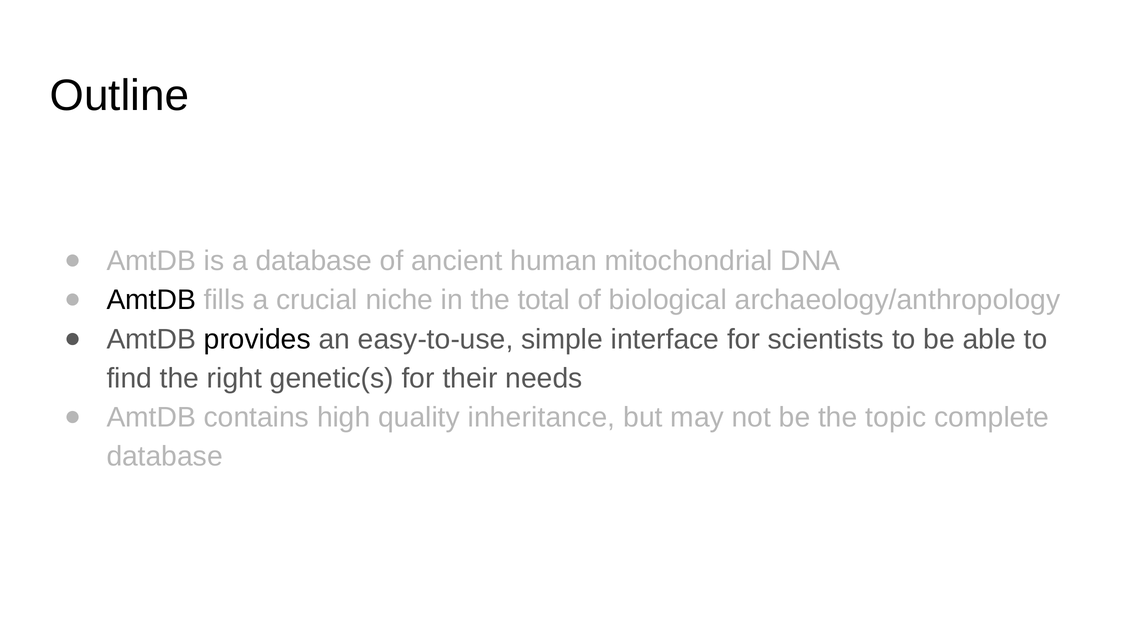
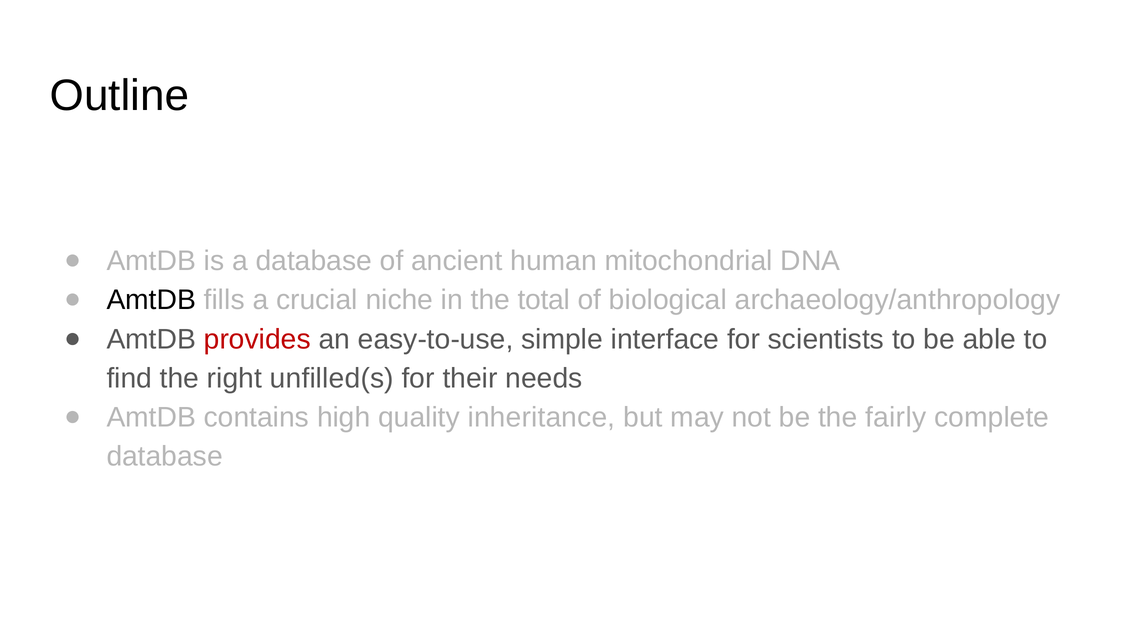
provides colour: black -> red
genetic(s: genetic(s -> unfilled(s
topic: topic -> fairly
